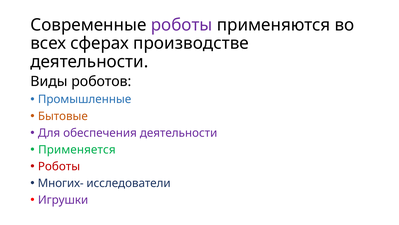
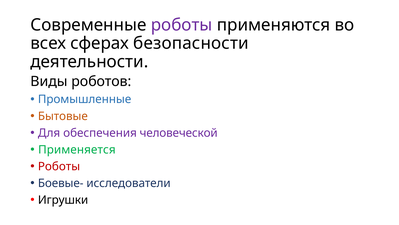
производстве: производстве -> безопасности
обеспечения деятельности: деятельности -> человеческой
Многих-: Многих- -> Боевые-
Игрушки colour: purple -> black
